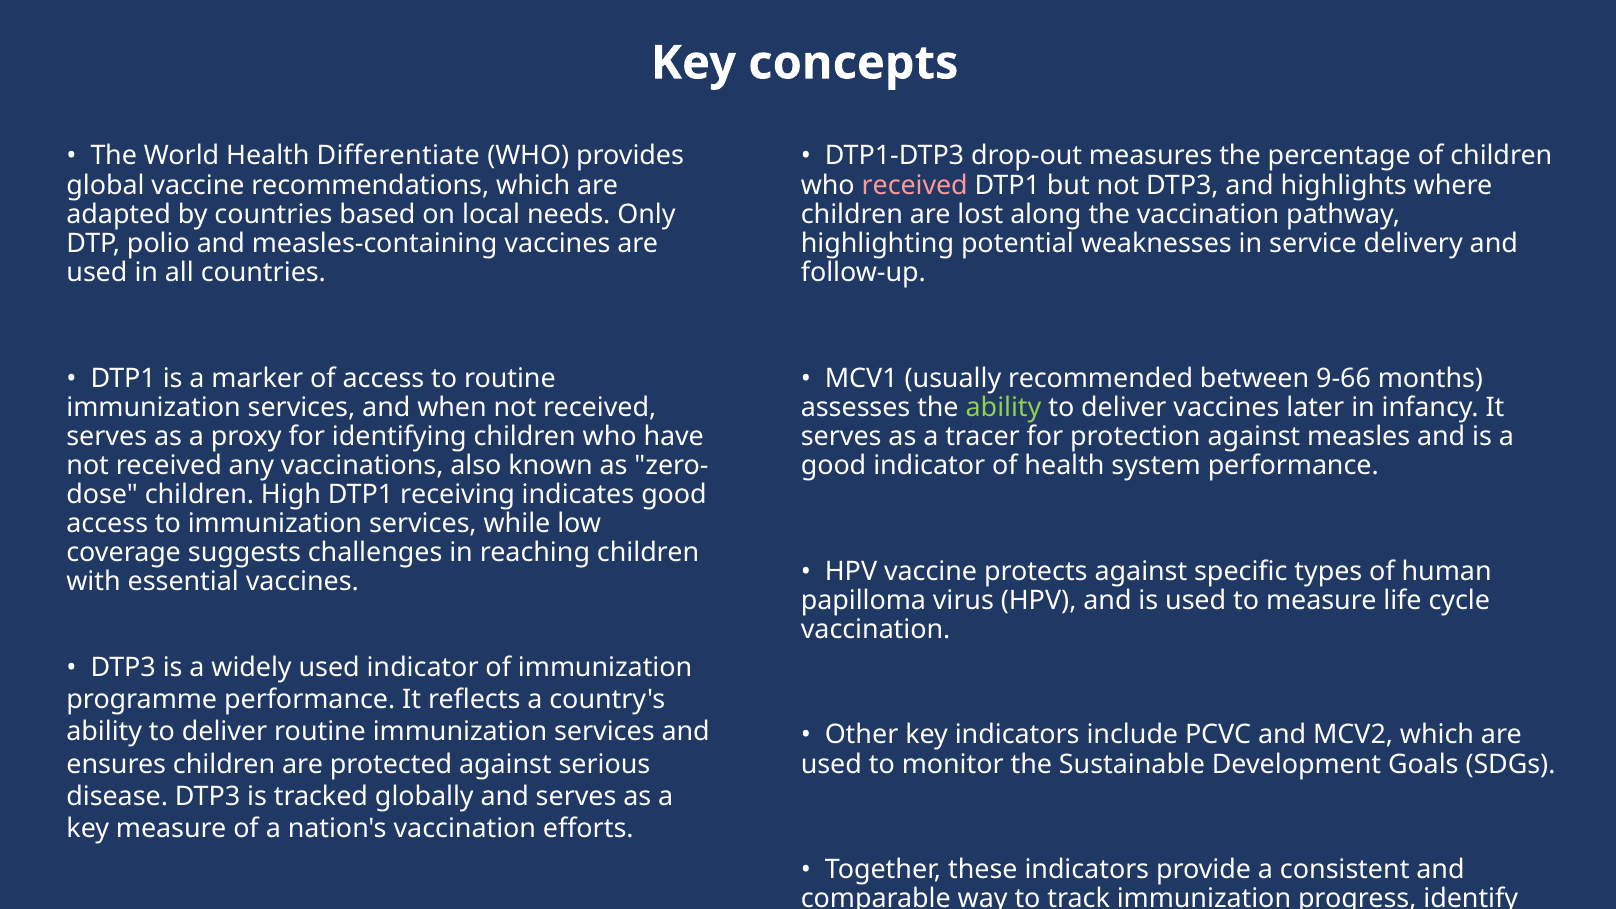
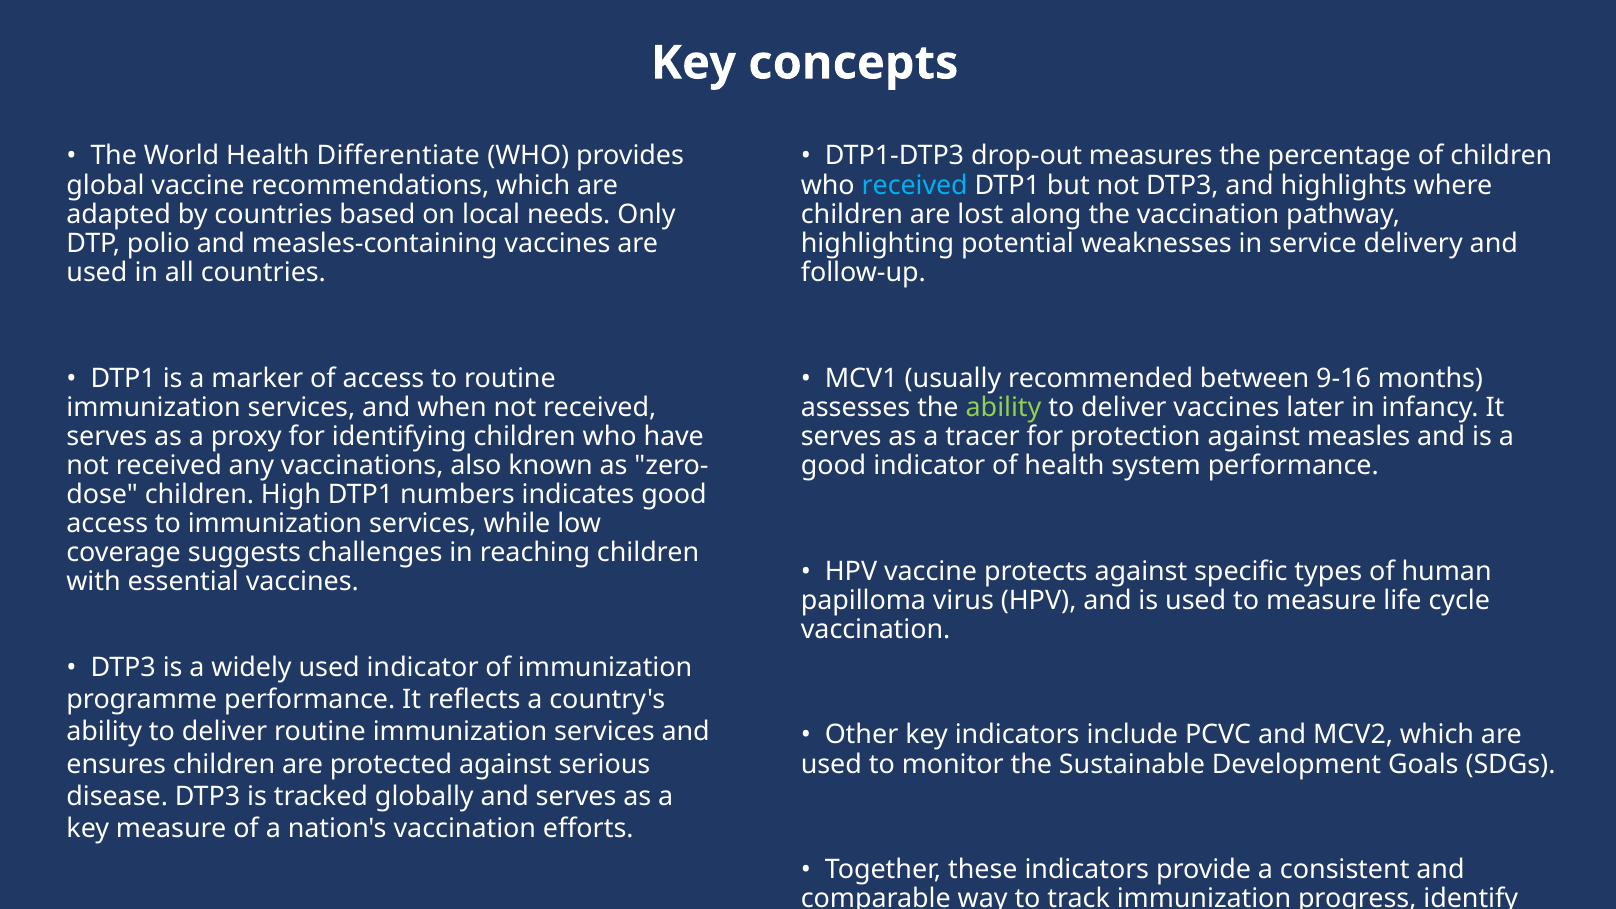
received at (915, 185) colour: pink -> light blue
9-66: 9-66 -> 9-16
receiving: receiving -> numbers
